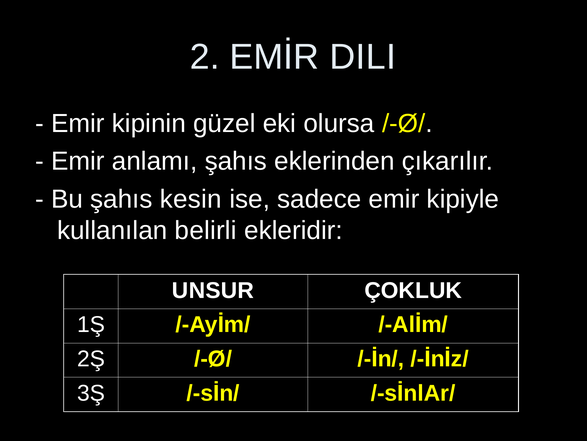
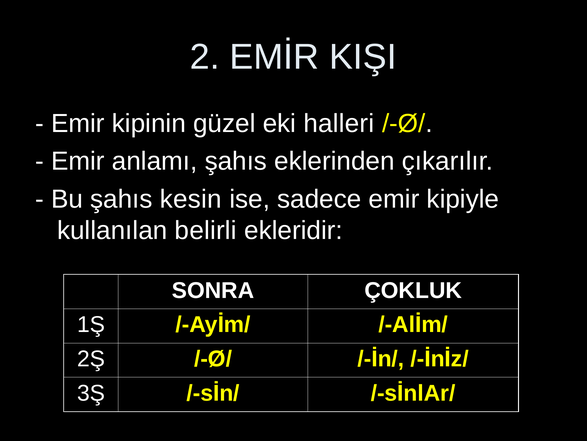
DILI: DILI -> KIŞI
olursa: olursa -> halleri
UNSUR: UNSUR -> SONRA
